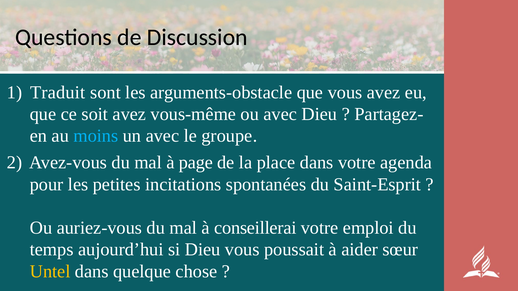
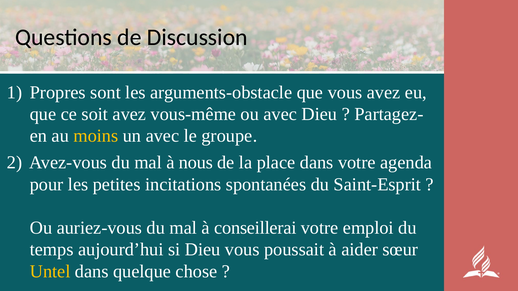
Traduit: Traduit -> Propres
moins colour: light blue -> yellow
page: page -> nous
